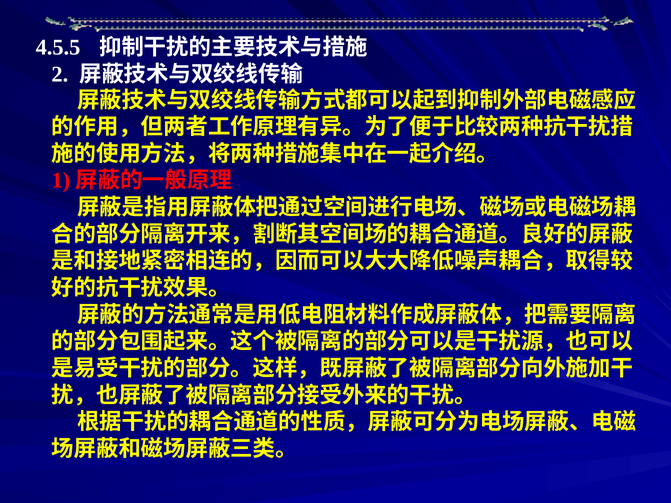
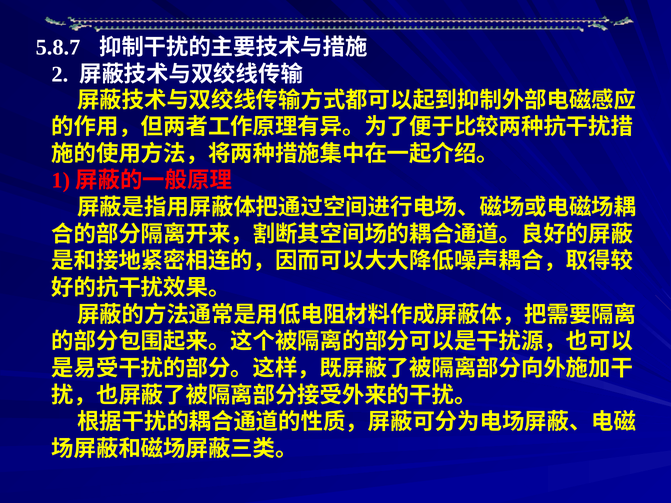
4.5.5: 4.5.5 -> 5.8.7
